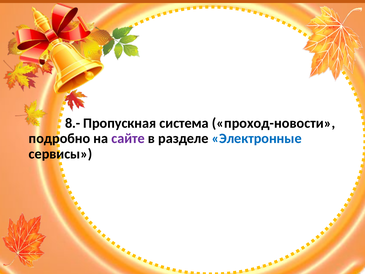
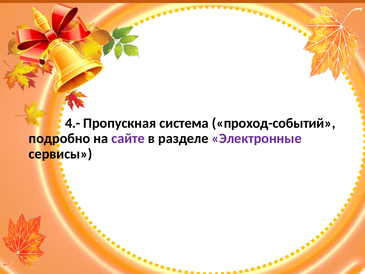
8.-: 8.- -> 4.-
проход-новости: проход-новости -> проход-событий
Электронные colour: blue -> purple
